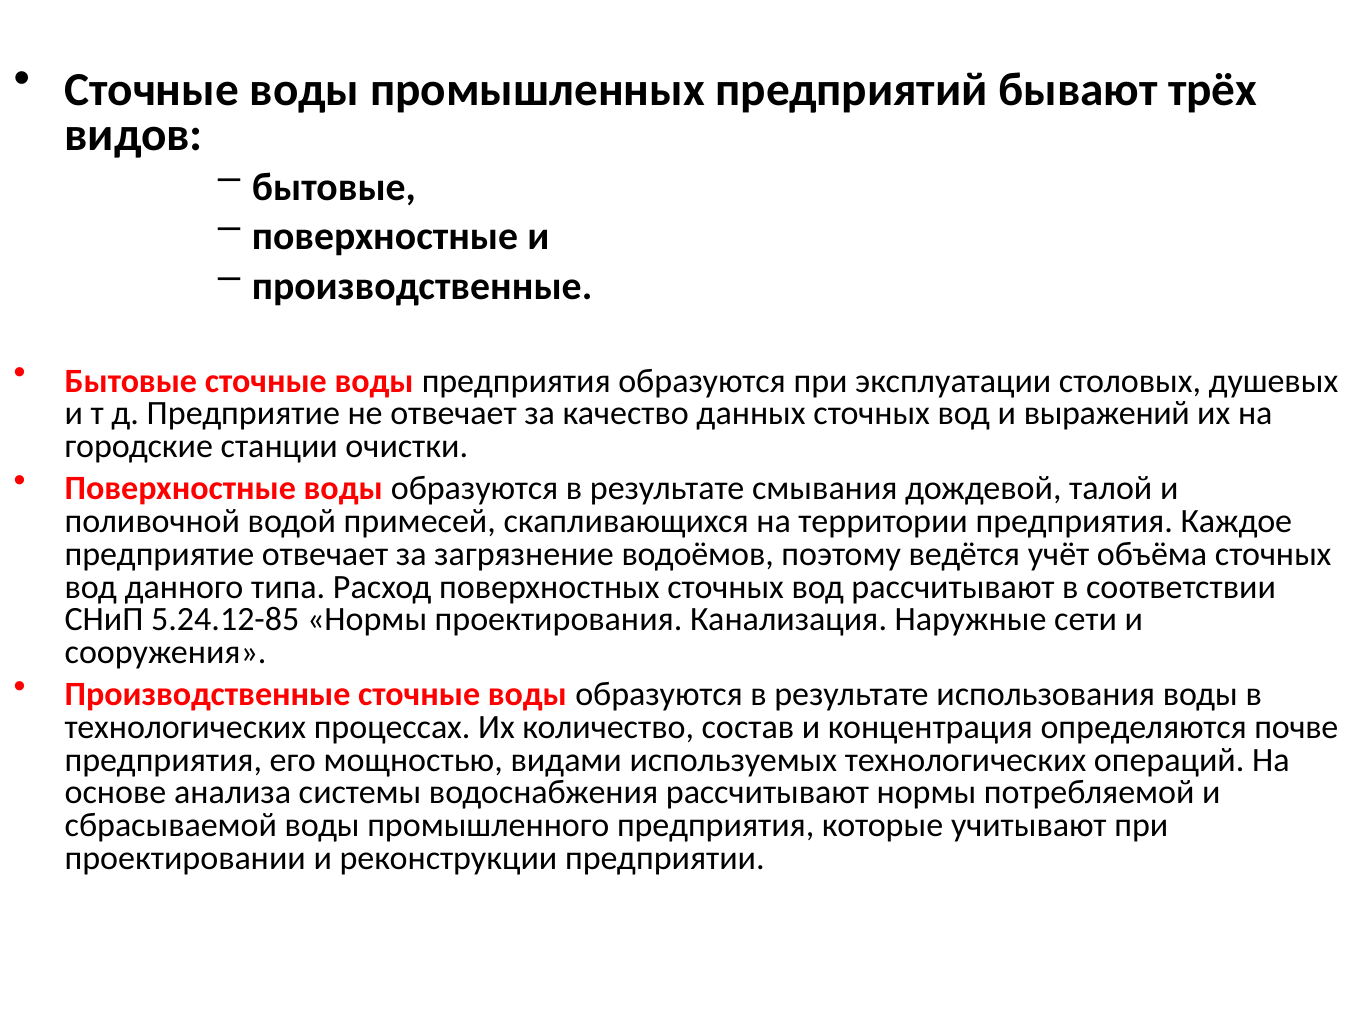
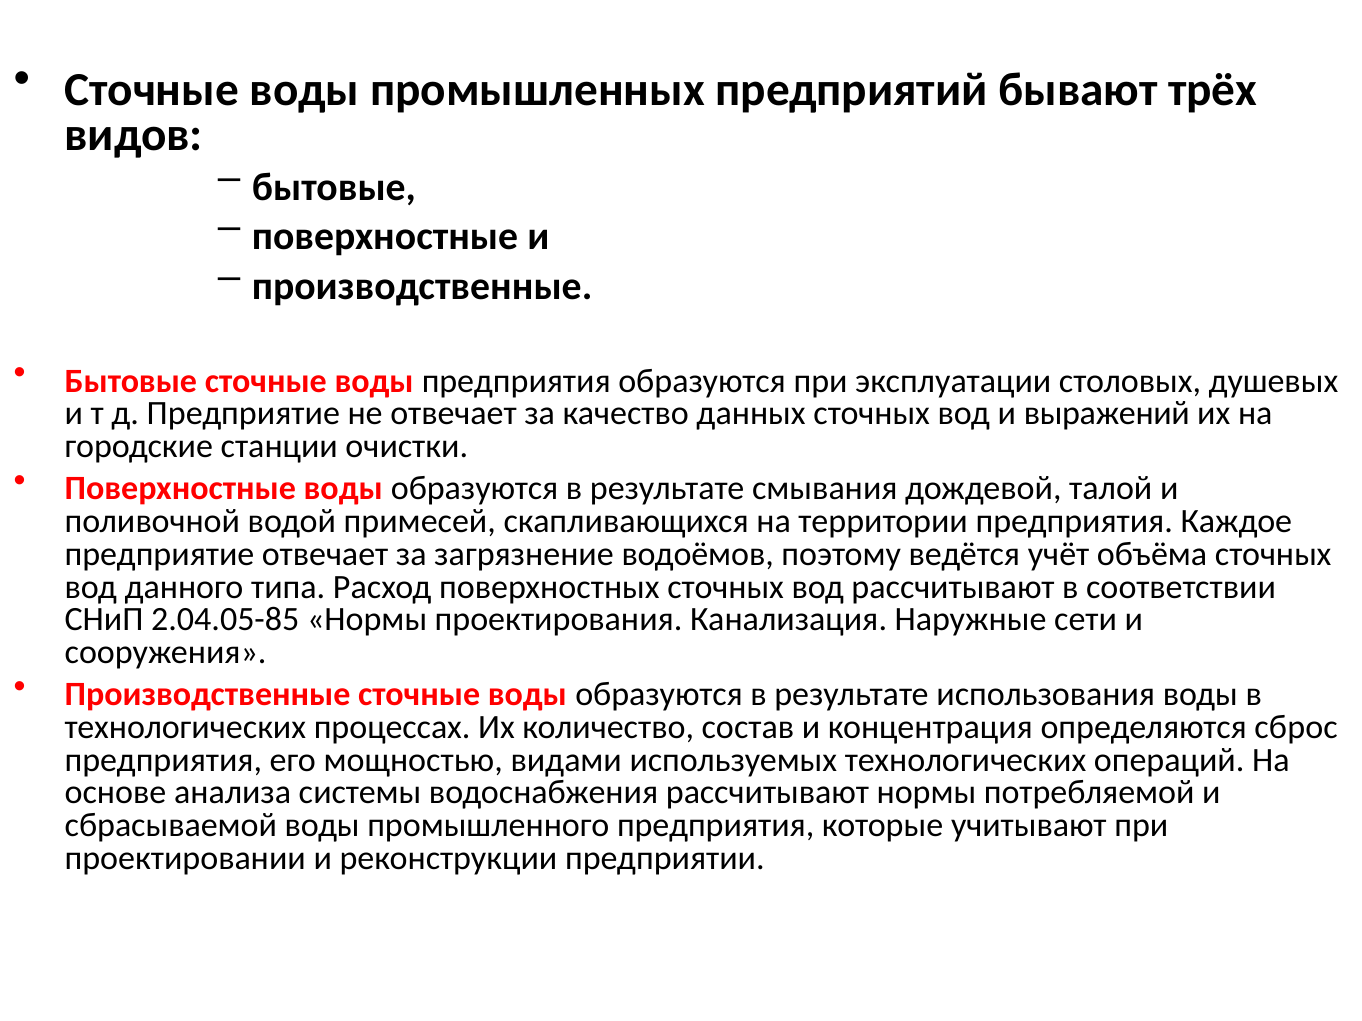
5.24.12-85: 5.24.12-85 -> 2.04.05-85
почве: почве -> сброс
